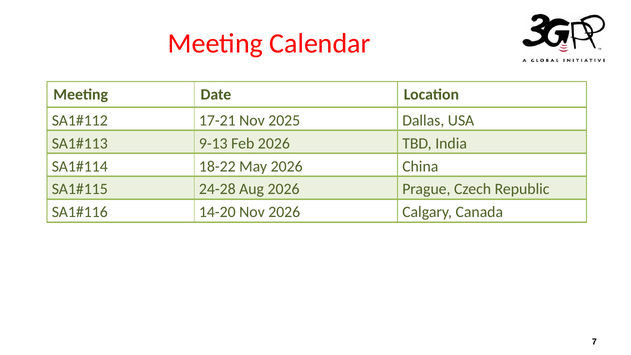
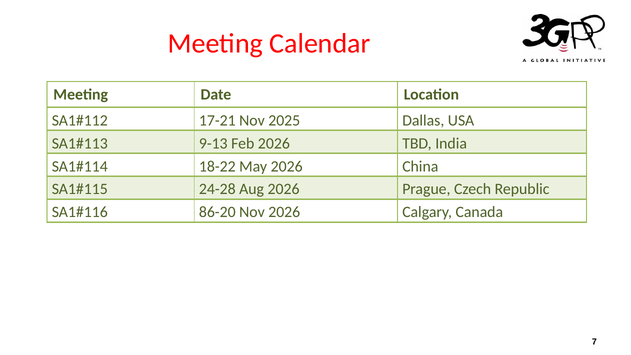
14-20: 14-20 -> 86-20
